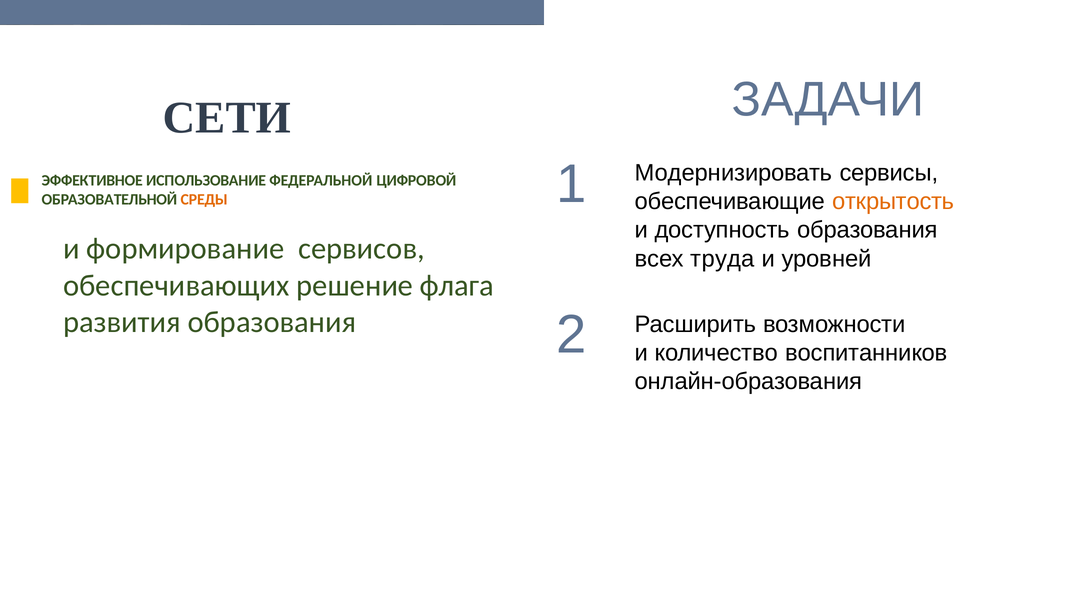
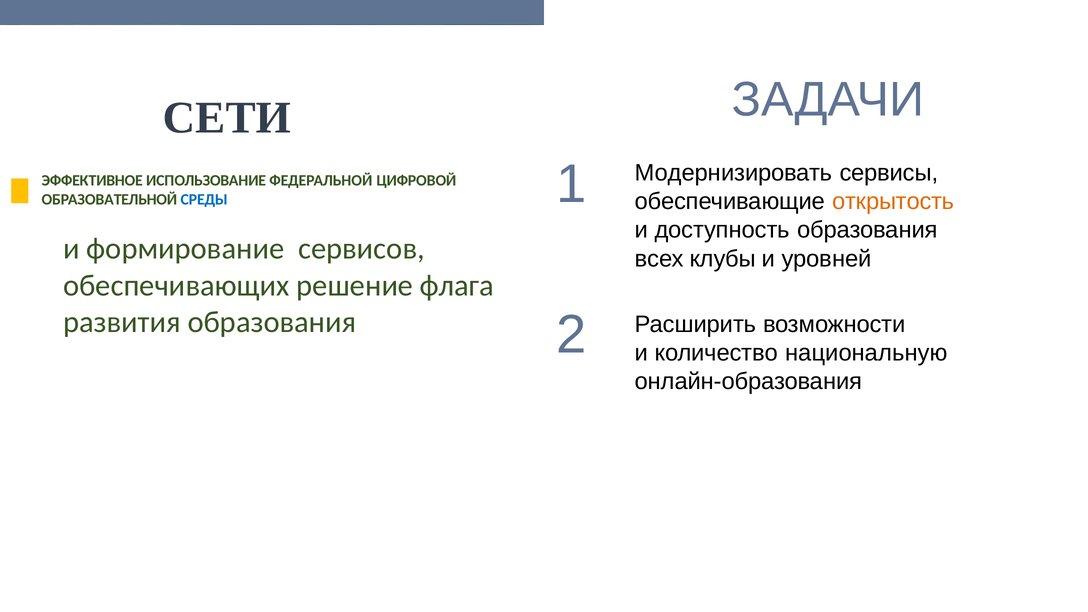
СРЕДЫ colour: orange -> blue
труда: труда -> клубы
воспитанников: воспитанников -> национальную
